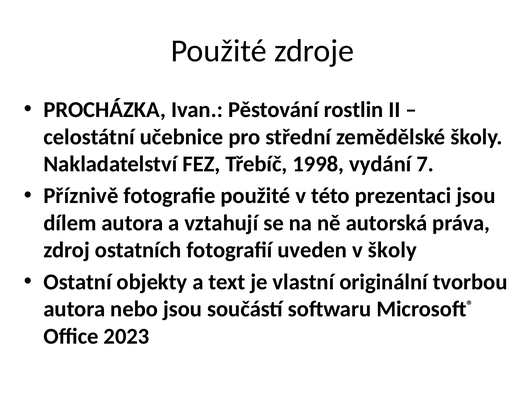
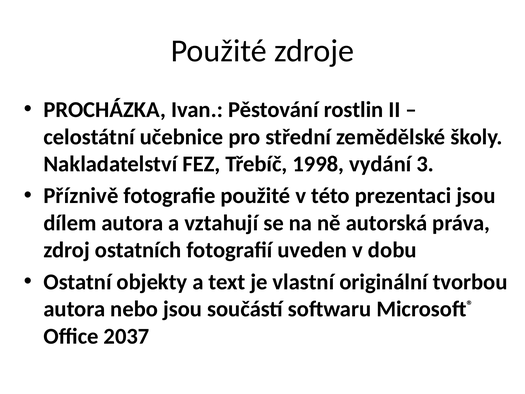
7: 7 -> 3
v školy: školy -> dobu
2023: 2023 -> 2037
